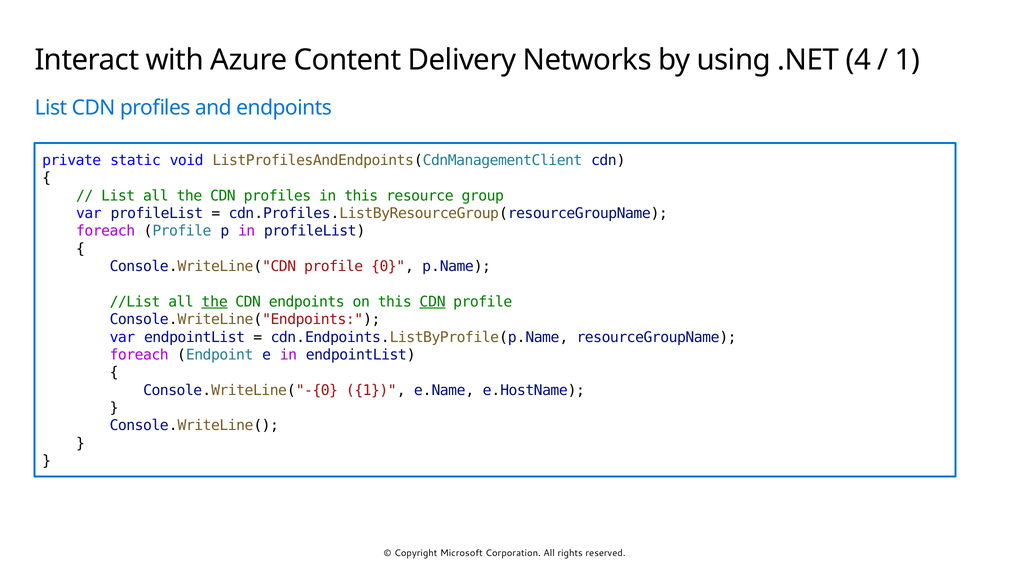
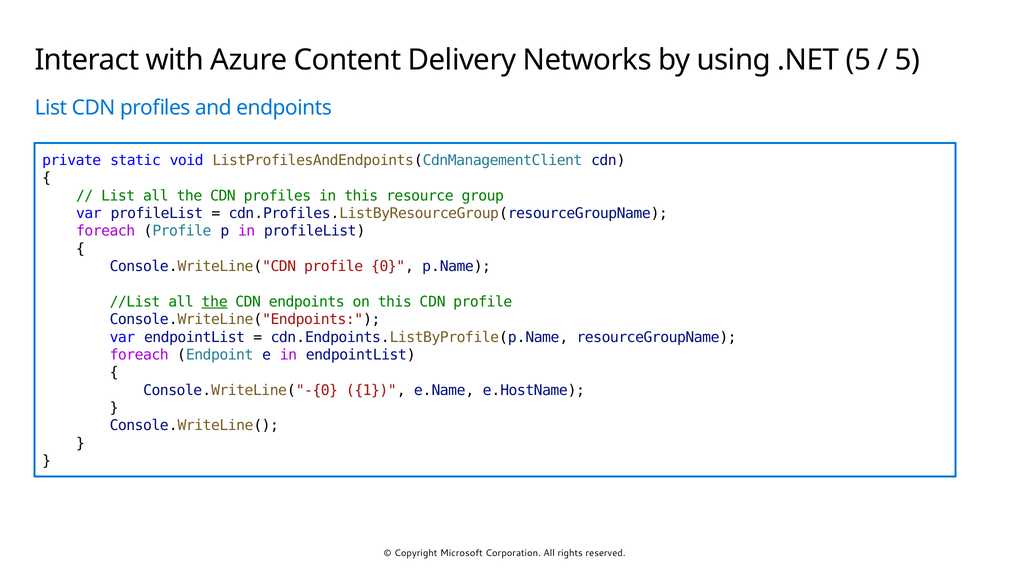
.NET 4: 4 -> 5
1 at (908, 60): 1 -> 5
CDN at (433, 302) underline: present -> none
